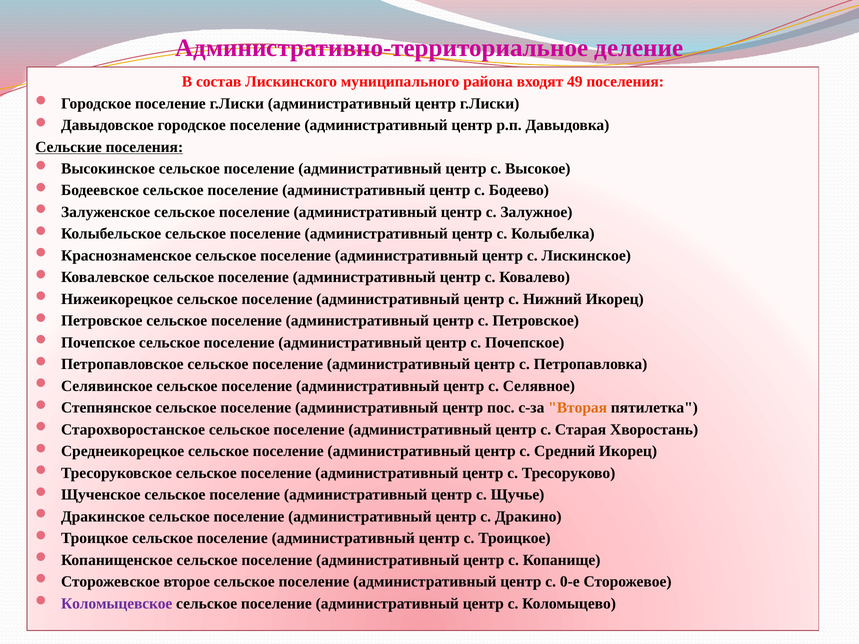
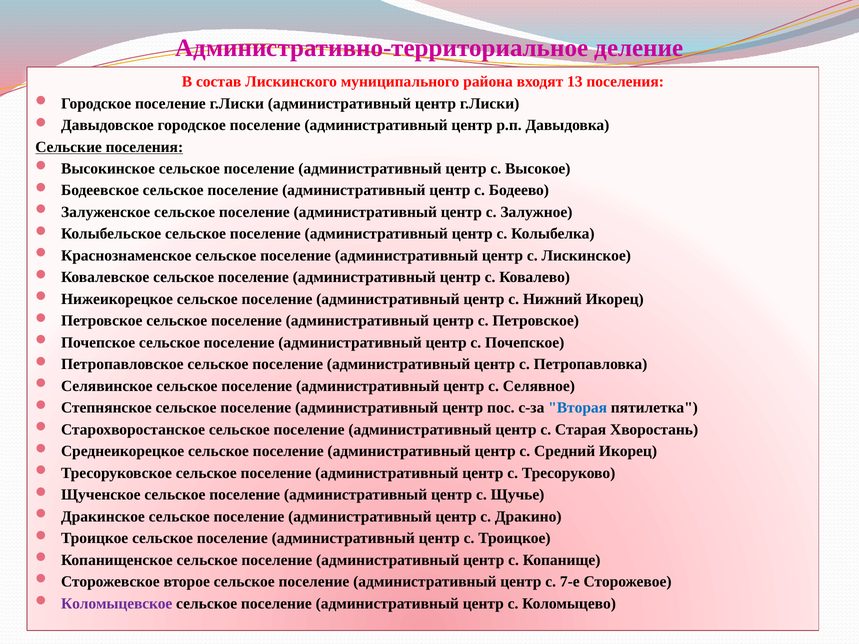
49: 49 -> 13
Вторая colour: orange -> blue
0-е: 0-е -> 7-е
